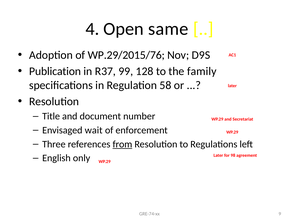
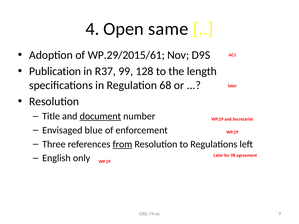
WP.29/2015/76: WP.29/2015/76 -> WP.29/2015/61
family: family -> length
58: 58 -> 68
document underline: none -> present
wait: wait -> blue
